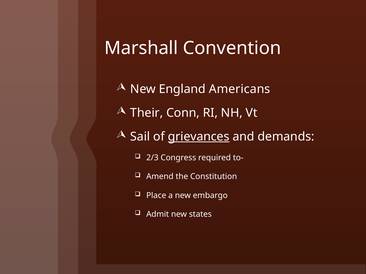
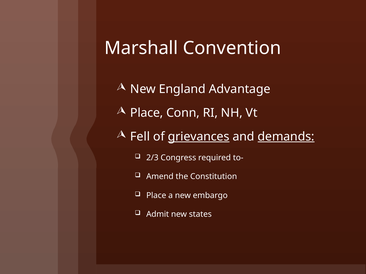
Americans: Americans -> Advantage
Their at (147, 113): Their -> Place
Sail: Sail -> Fell
demands underline: none -> present
